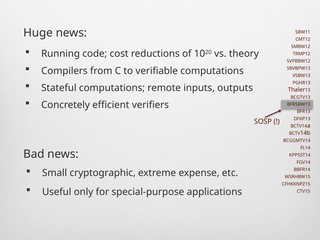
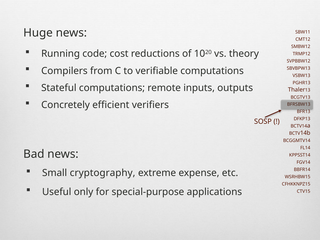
cryptographic: cryptographic -> cryptography
